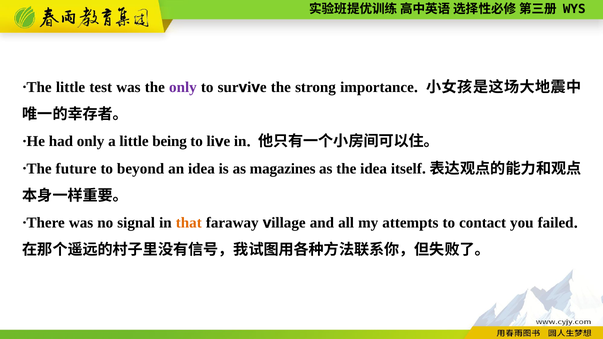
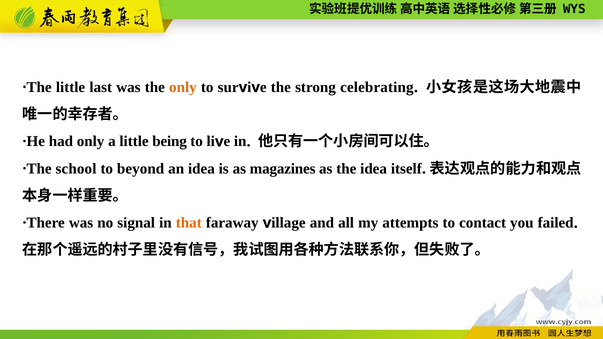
test: test -> last
only at (183, 87) colour: purple -> orange
importance: importance -> celebrating
future: future -> school
